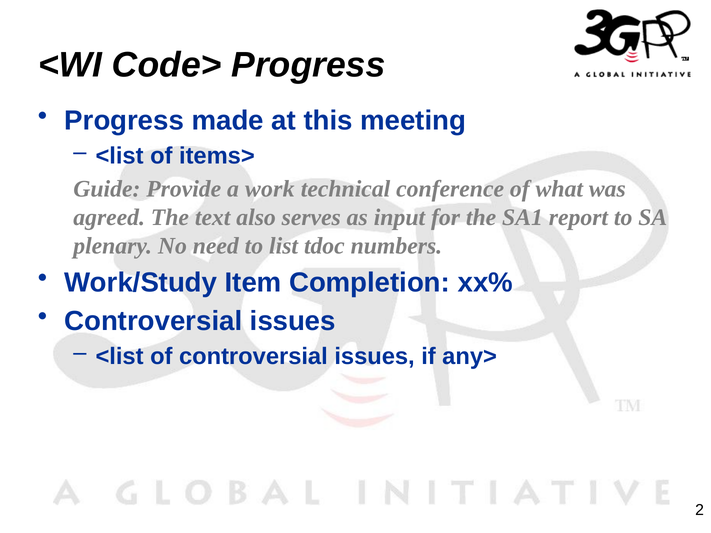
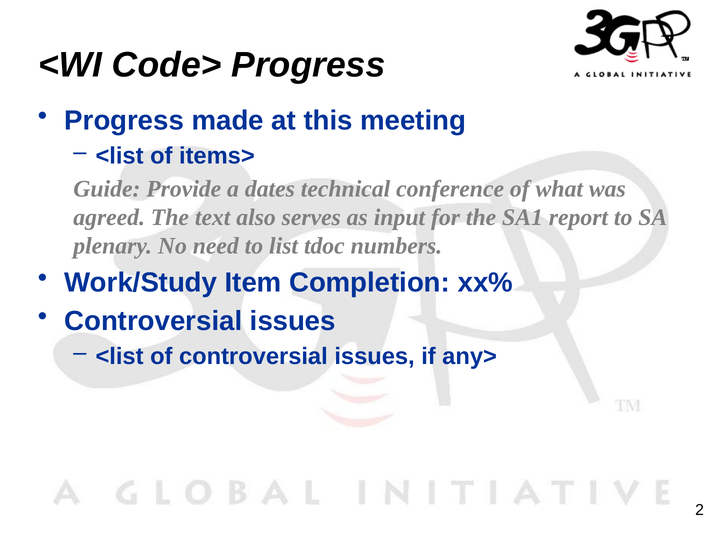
work: work -> dates
